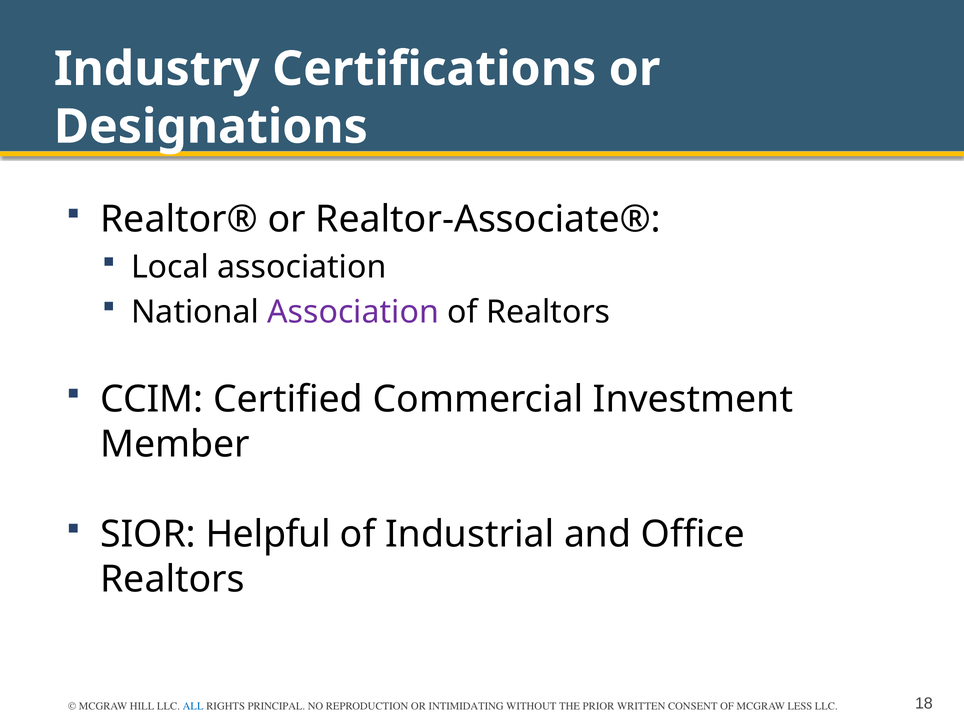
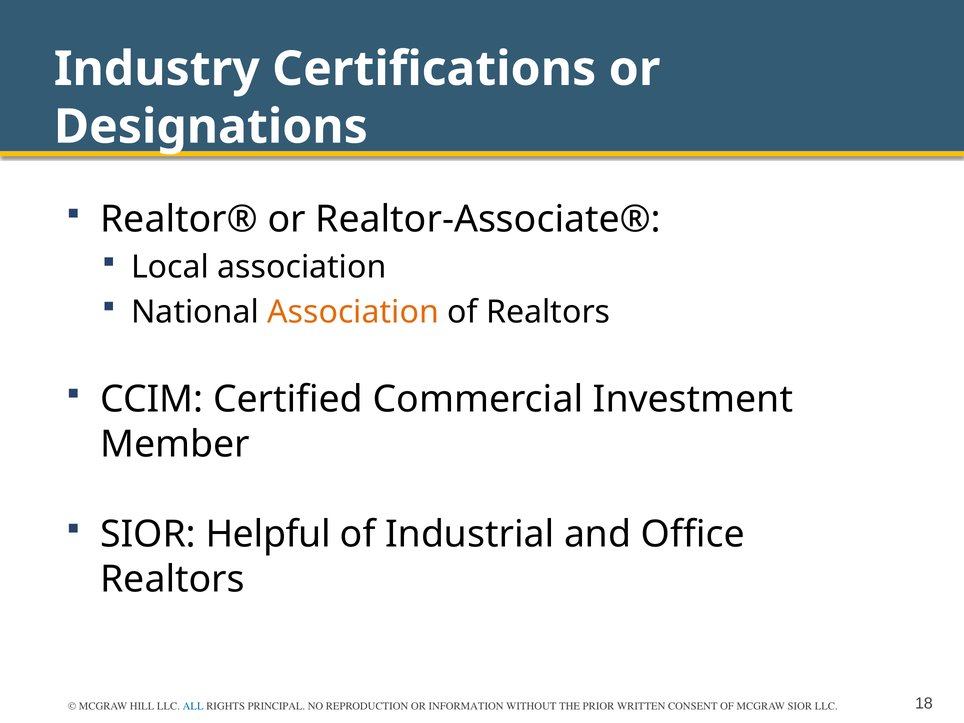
Association at (353, 312) colour: purple -> orange
INTIMIDATING: INTIMIDATING -> INFORMATION
MCGRAW LESS: LESS -> SIOR
